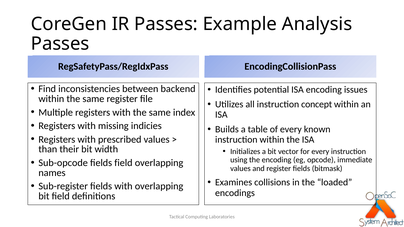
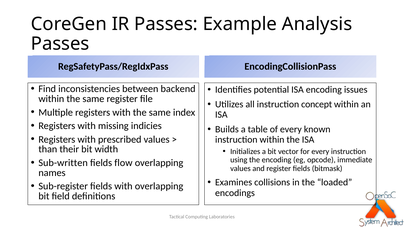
Sub-opcode: Sub-opcode -> Sub-written
fields field: field -> flow
